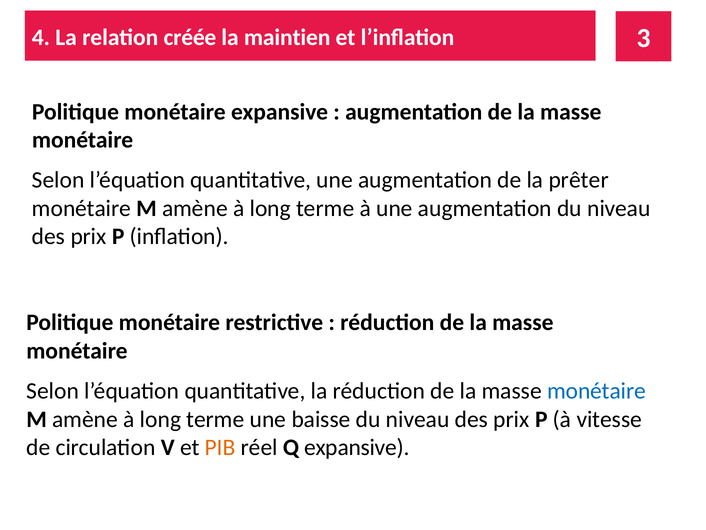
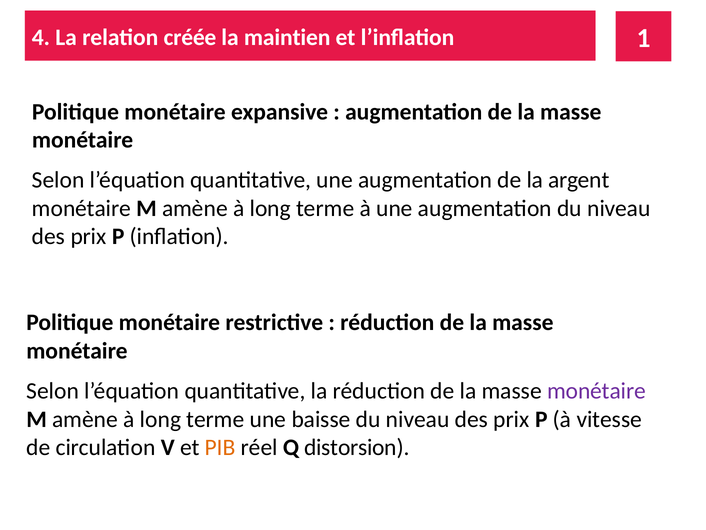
3: 3 -> 1
prêter: prêter -> argent
monétaire at (597, 391) colour: blue -> purple
Q expansive: expansive -> distorsion
